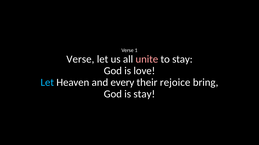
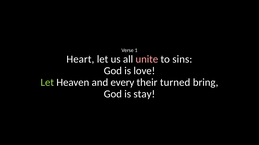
Verse at (80, 59): Verse -> Heart
to stay: stay -> sins
Let at (47, 83) colour: light blue -> light green
rejoice: rejoice -> turned
